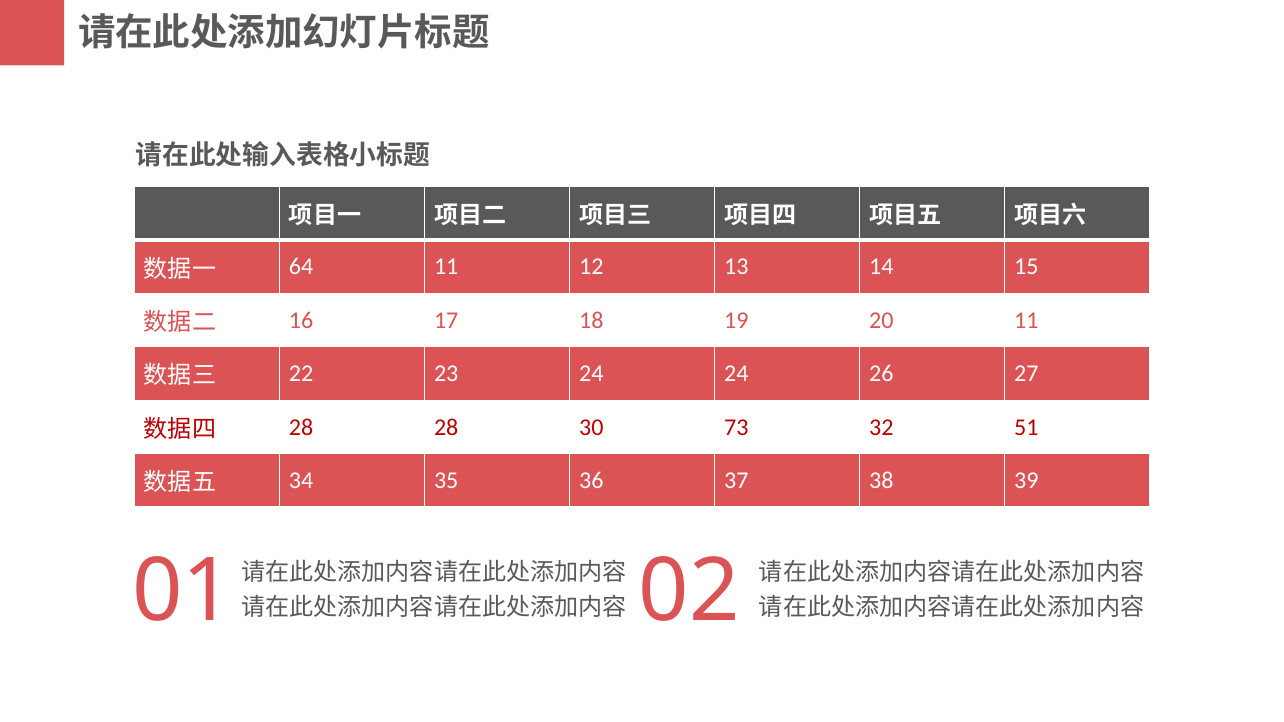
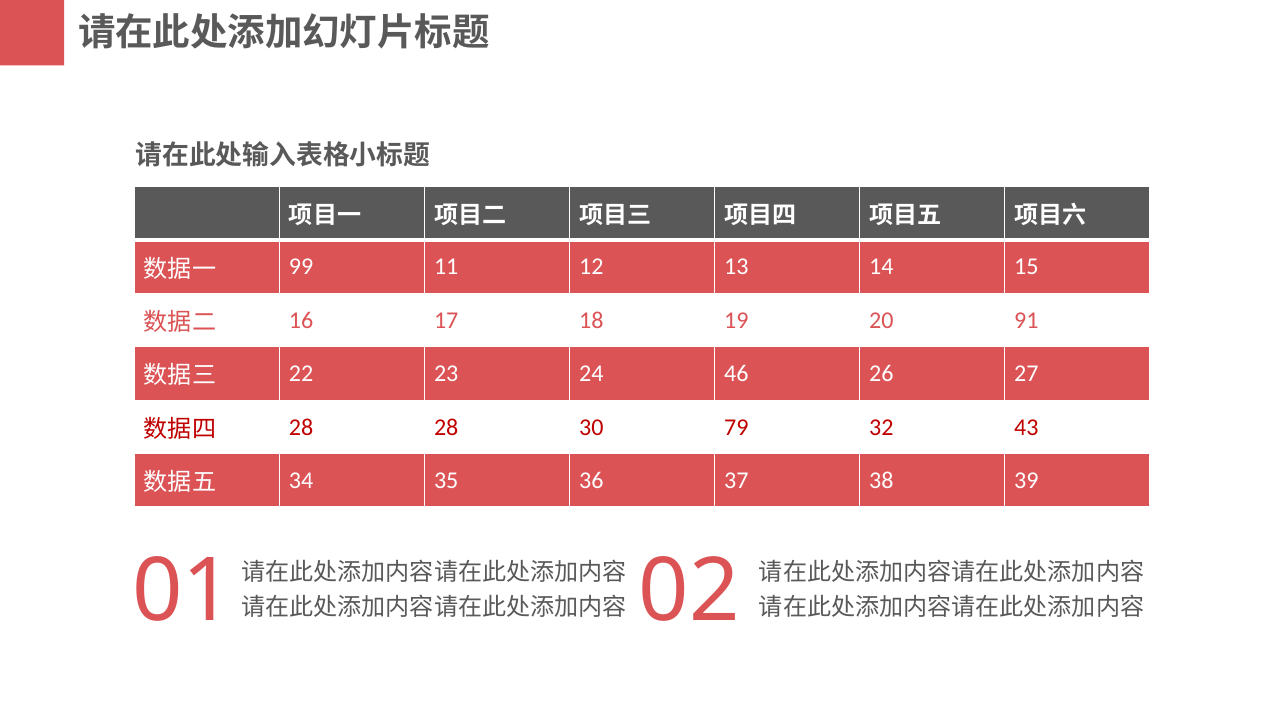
64: 64 -> 99
20 11: 11 -> 91
24 24: 24 -> 46
73: 73 -> 79
51: 51 -> 43
